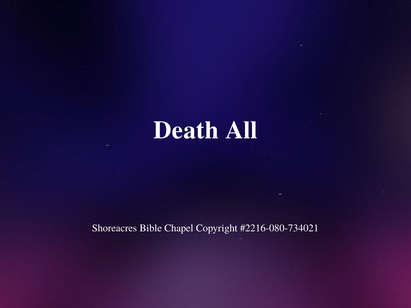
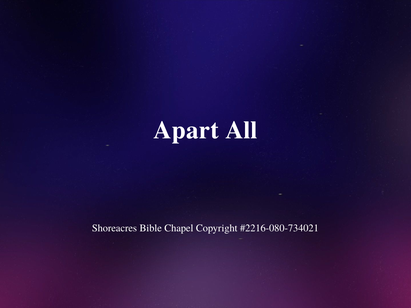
Death: Death -> Apart
